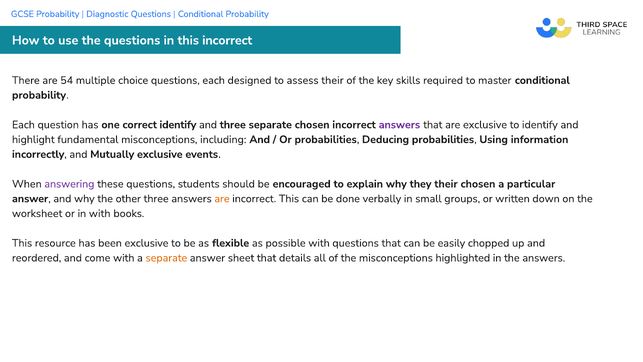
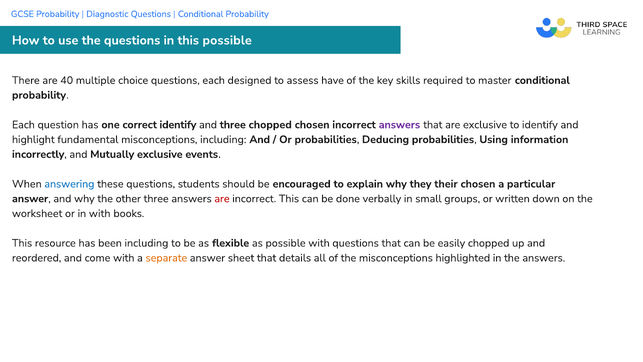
this incorrect: incorrect -> possible
54: 54 -> 40
assess their: their -> have
three separate: separate -> chopped
answering colour: purple -> blue
are at (222, 199) colour: orange -> red
been exclusive: exclusive -> including
